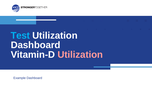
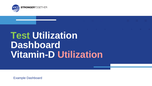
Test colour: light blue -> light green
